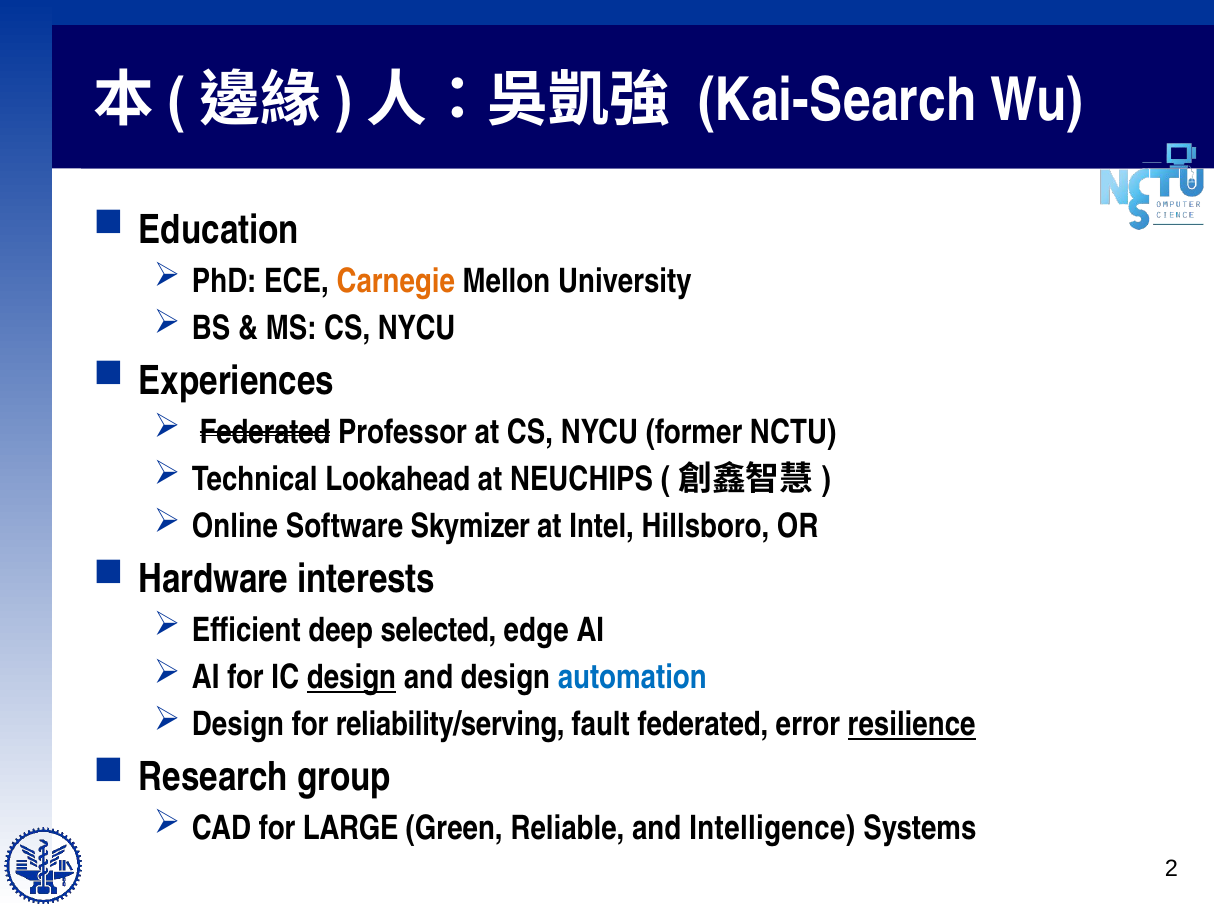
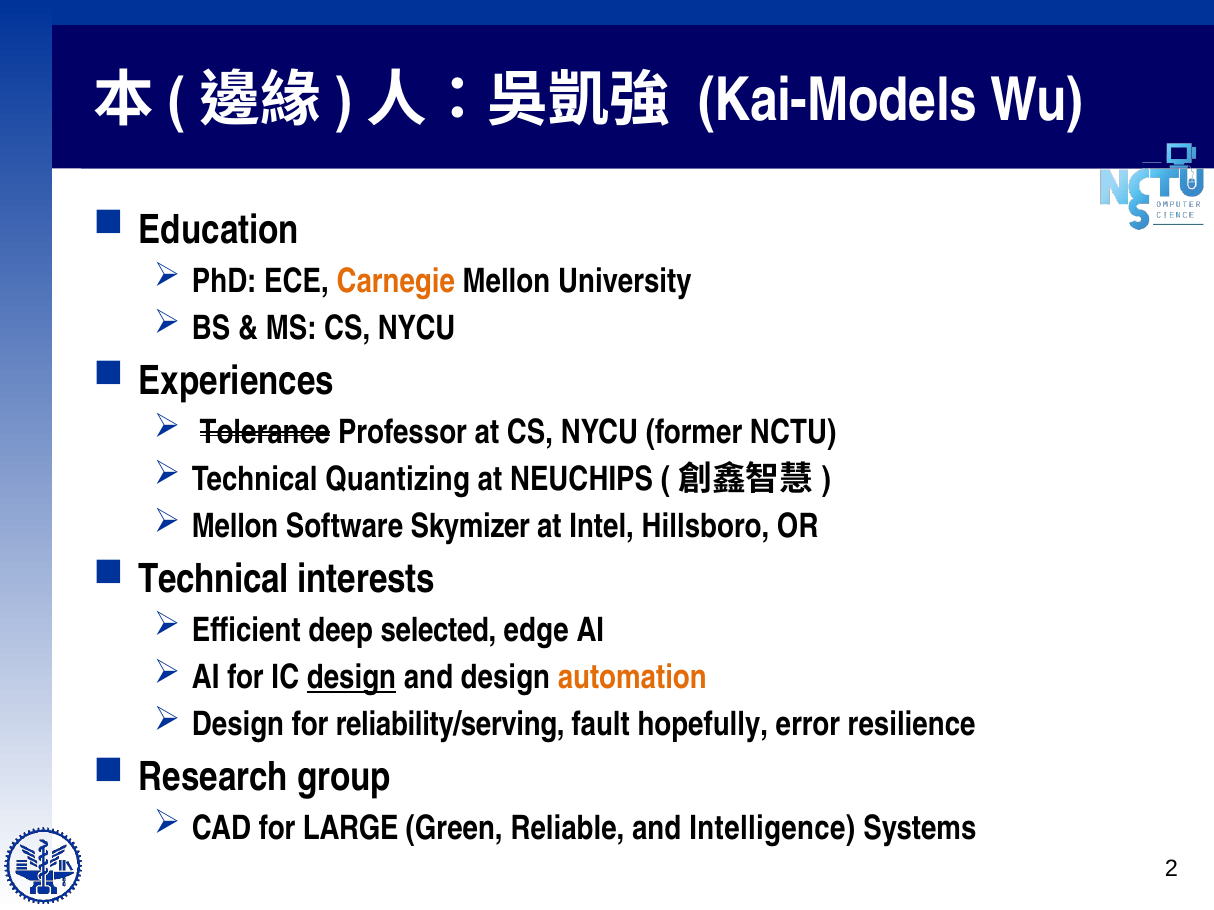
Kai-Search: Kai-Search -> Kai-Models
Federated at (265, 432): Federated -> Tolerance
Lookahead: Lookahead -> Quantizing
Online at (235, 527): Online -> Mellon
Hardware at (214, 580): Hardware -> Technical
automation colour: blue -> orange
fault federated: federated -> hopefully
resilience underline: present -> none
